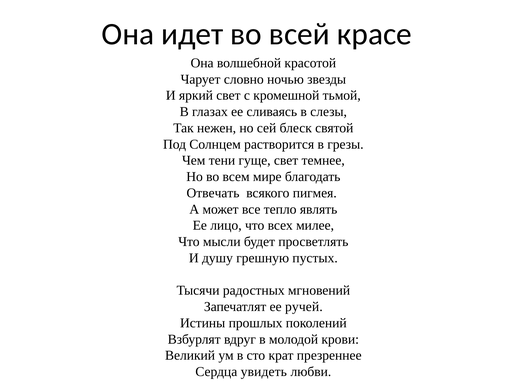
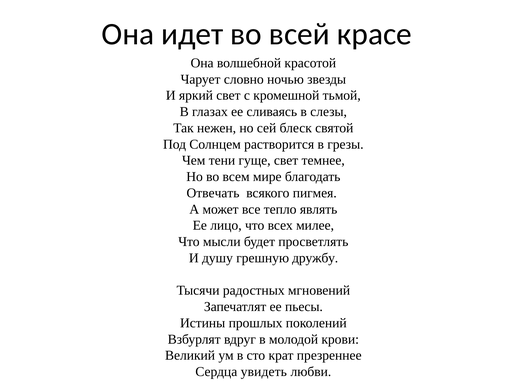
пустых: пустых -> дружбу
ручей: ручей -> пьесы
